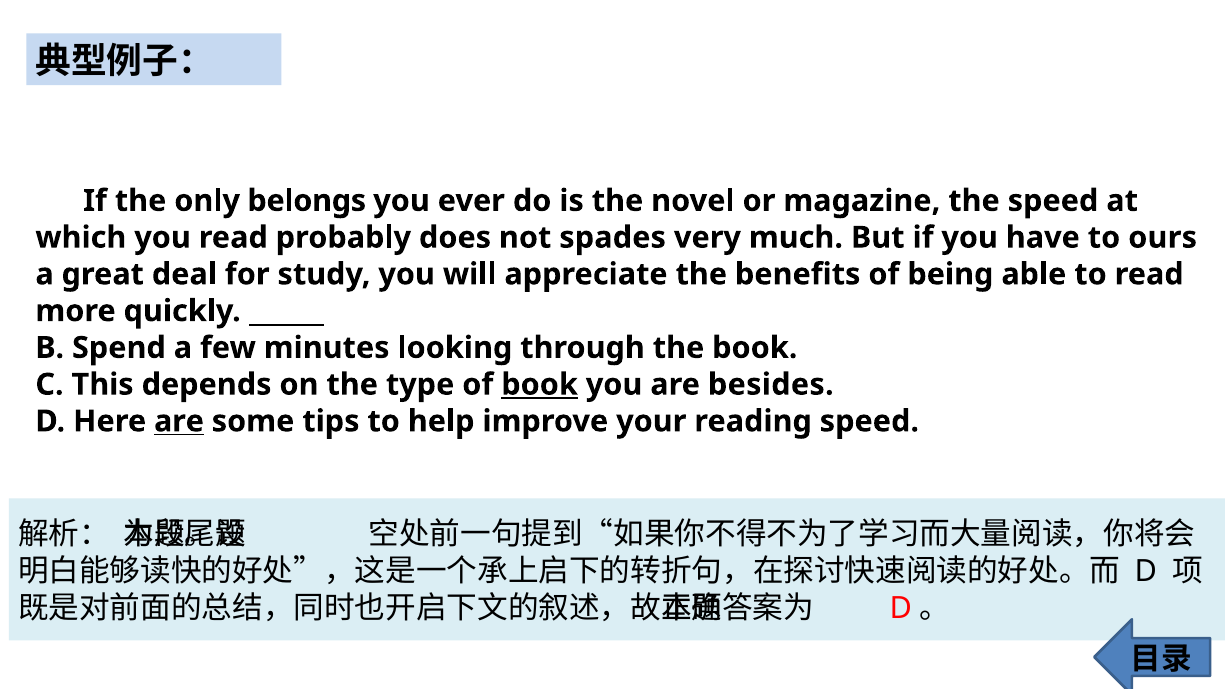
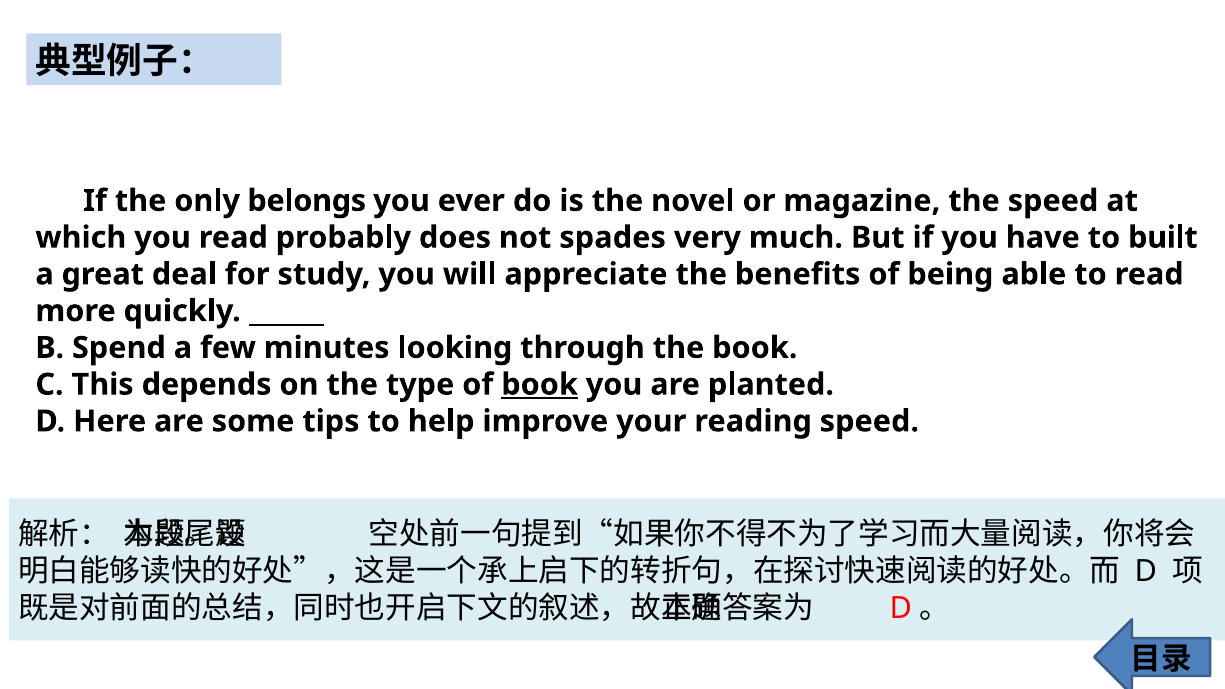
ours: ours -> built
besides: besides -> planted
are at (179, 421) underline: present -> none
